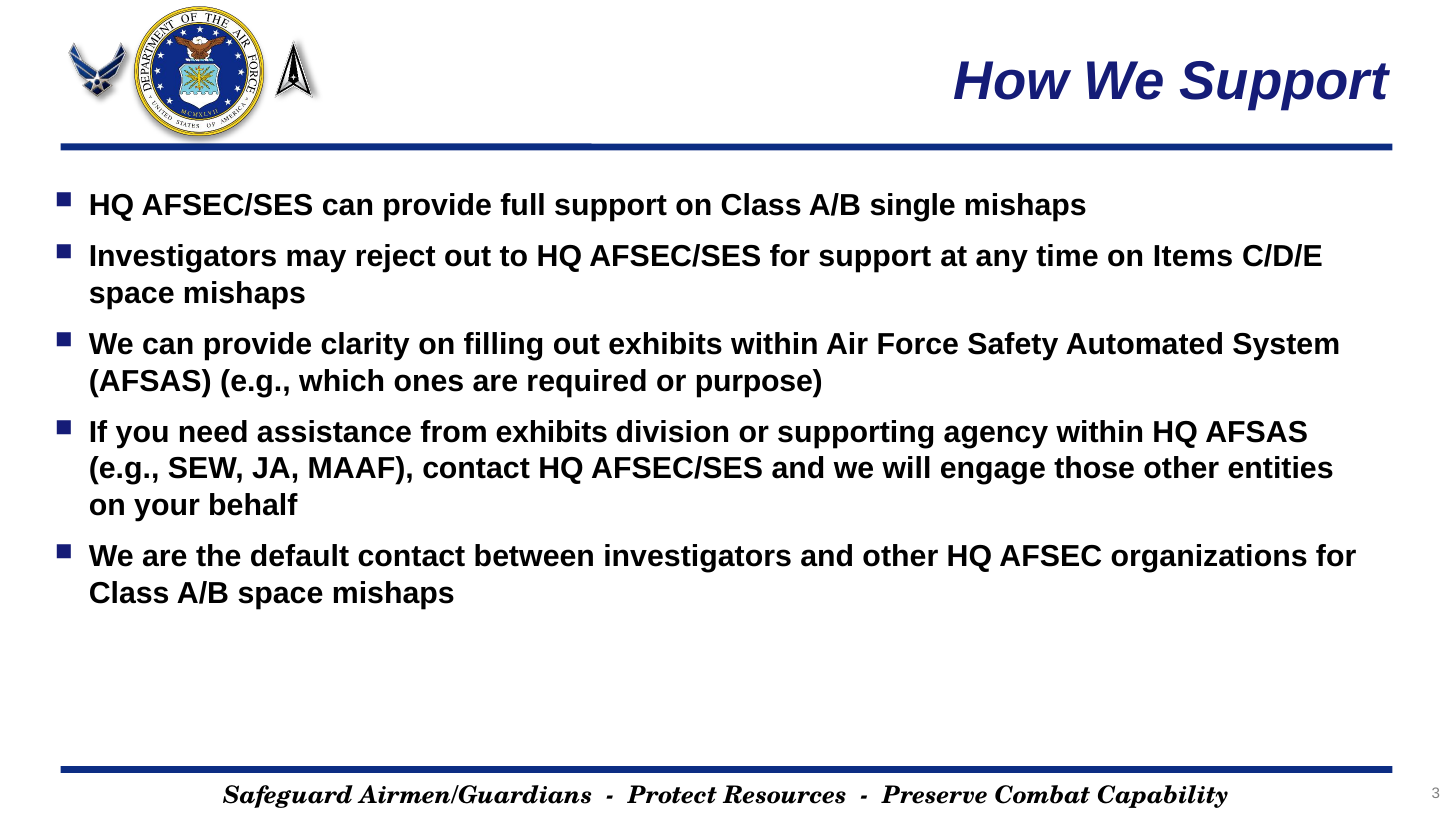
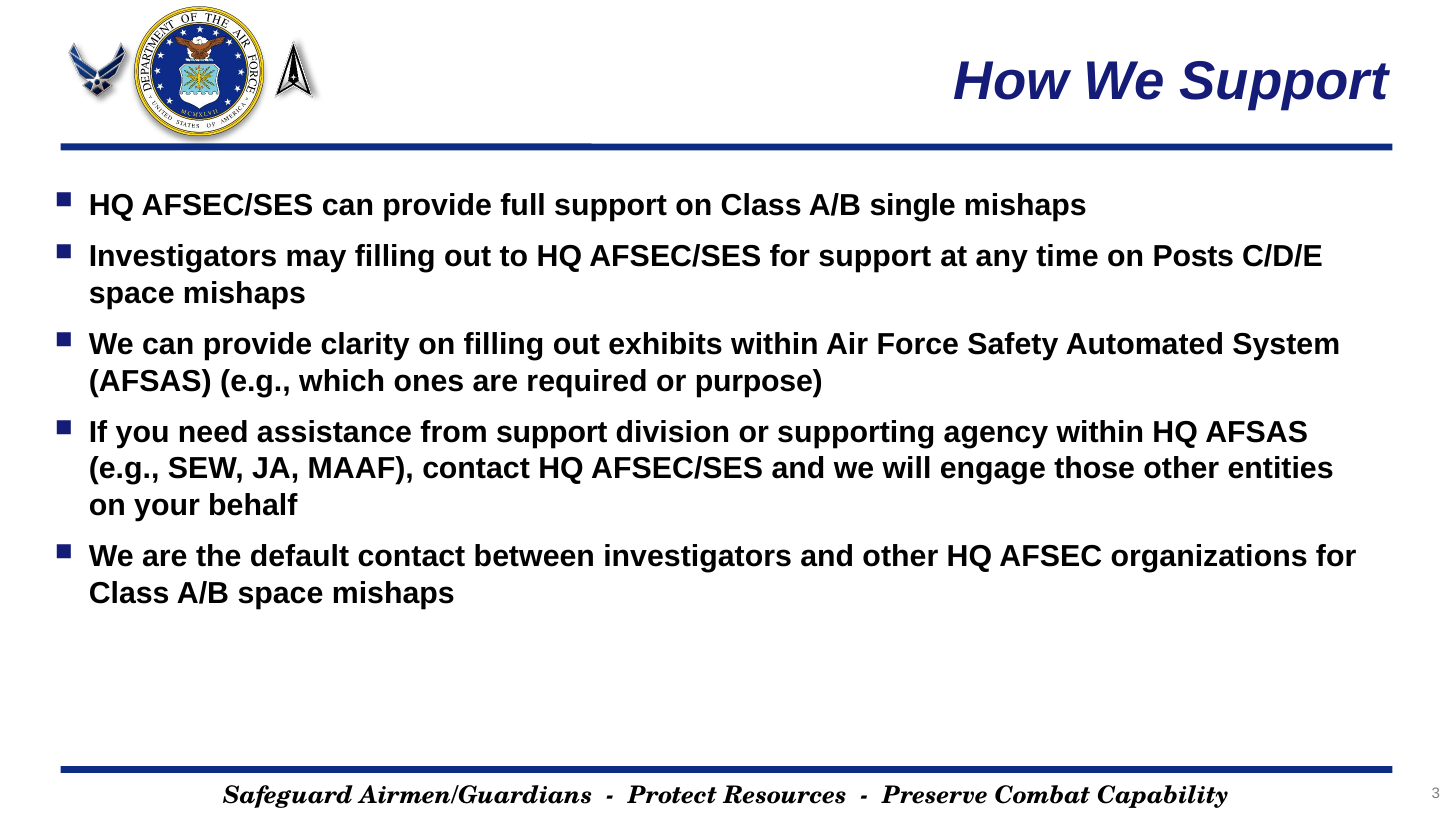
may reject: reject -> filling
Items: Items -> Posts
from exhibits: exhibits -> support
